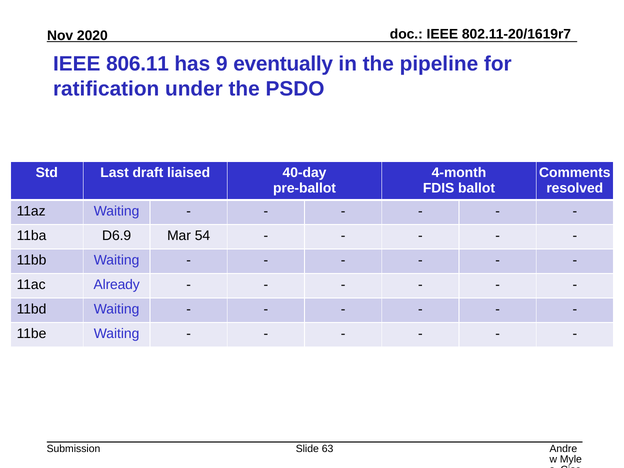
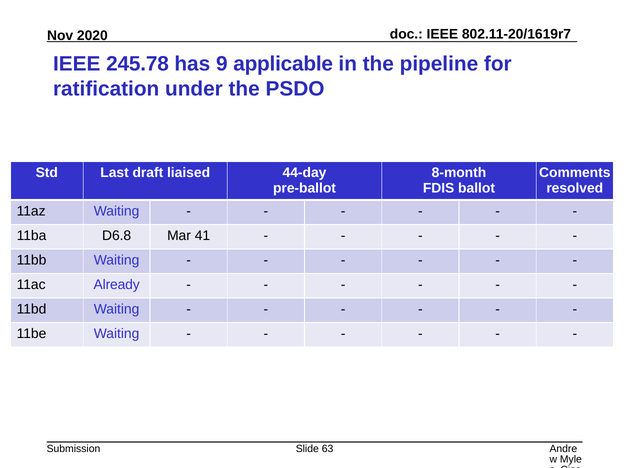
806.11: 806.11 -> 245.78
eventually: eventually -> applicable
40-day: 40-day -> 44-day
4-month: 4-month -> 8-month
D6.9: D6.9 -> D6.8
54: 54 -> 41
